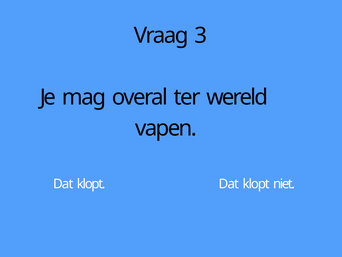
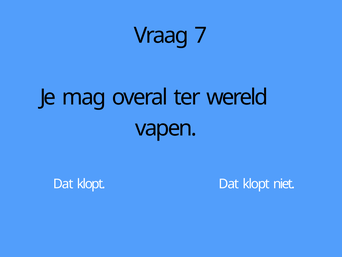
3: 3 -> 7
